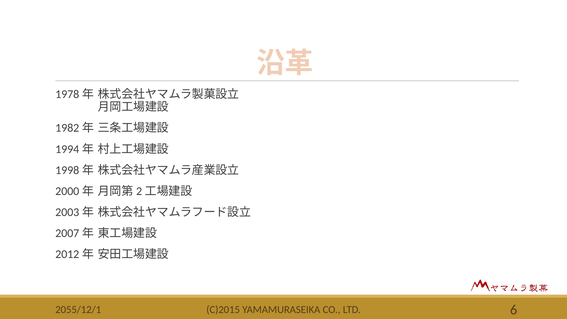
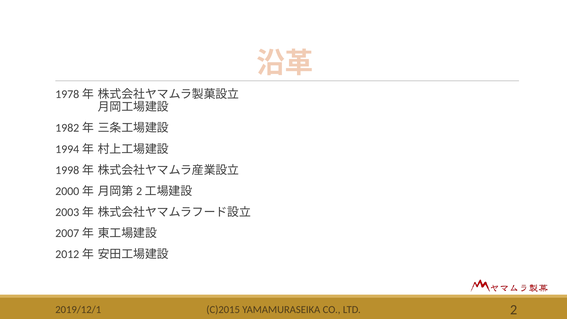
6: 6 -> 2
2055/12/1: 2055/12/1 -> 2019/12/1
